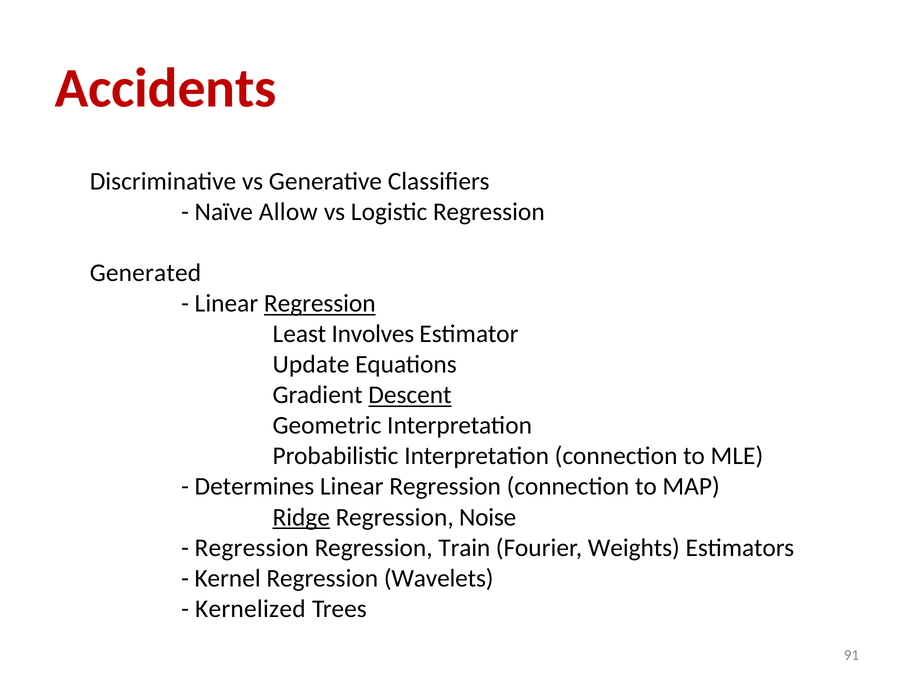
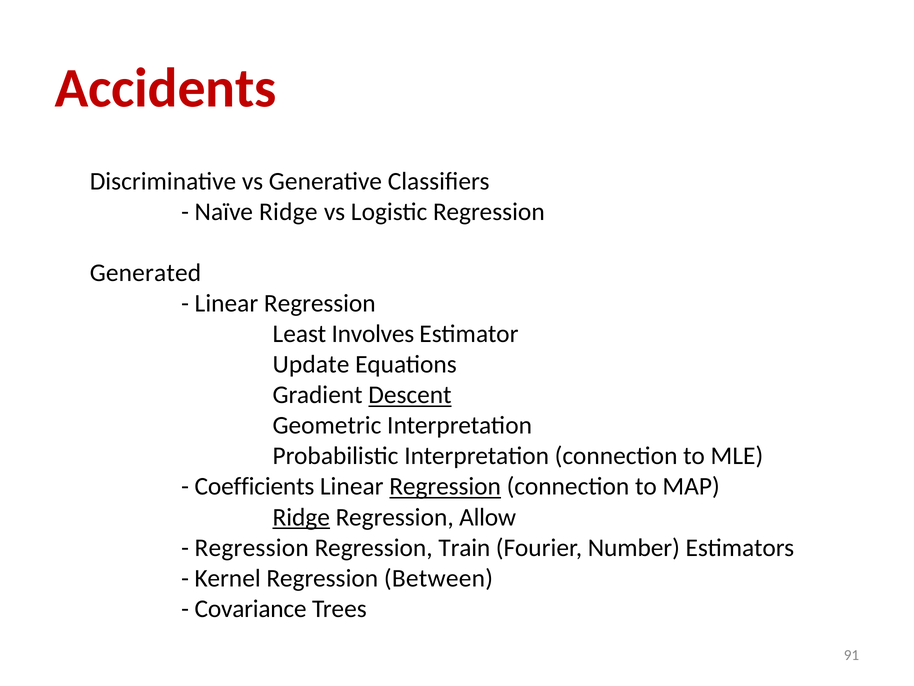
Naïve Allow: Allow -> Ridge
Regression at (320, 303) underline: present -> none
Determines: Determines -> Coefficients
Regression at (445, 486) underline: none -> present
Noise: Noise -> Allow
Weights: Weights -> Number
Wavelets: Wavelets -> Between
Kernelized: Kernelized -> Covariance
